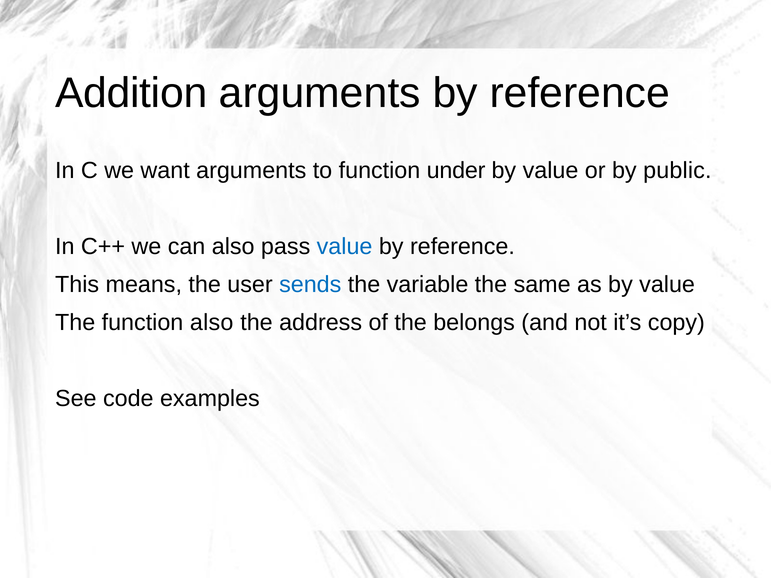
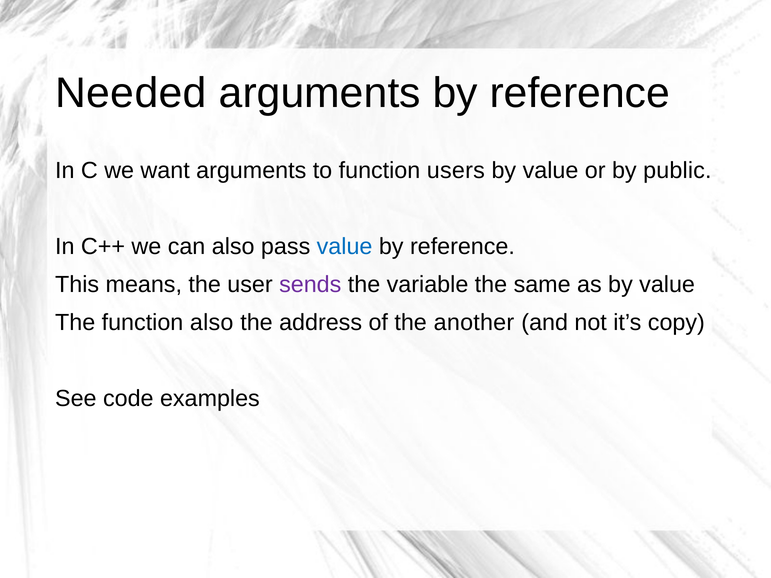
Addition: Addition -> Needed
under: under -> users
sends colour: blue -> purple
belongs: belongs -> another
